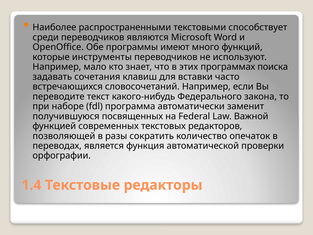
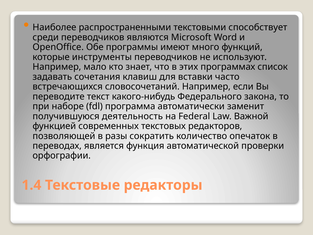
поиска: поиска -> список
посвященных: посвященных -> деятельность
